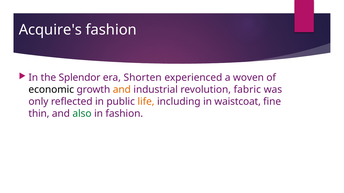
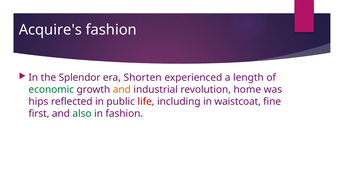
woven: woven -> length
economic colour: black -> green
fabric: fabric -> home
only: only -> hips
life colour: orange -> red
thin: thin -> first
